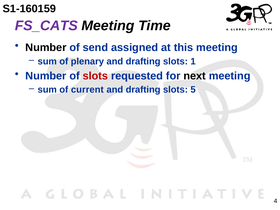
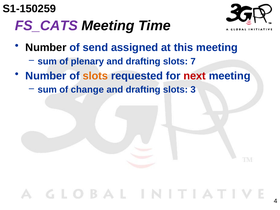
S1-160159: S1-160159 -> S1-150259
1: 1 -> 7
slots at (95, 76) colour: red -> orange
next colour: black -> red
current: current -> change
5: 5 -> 3
